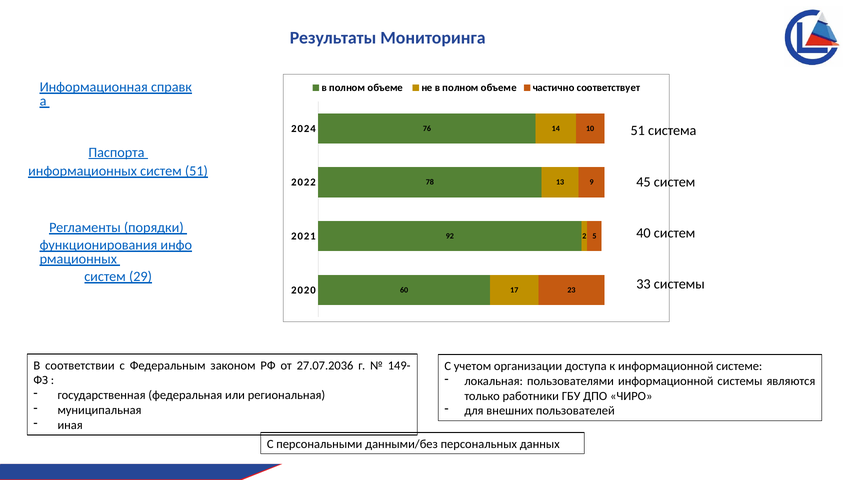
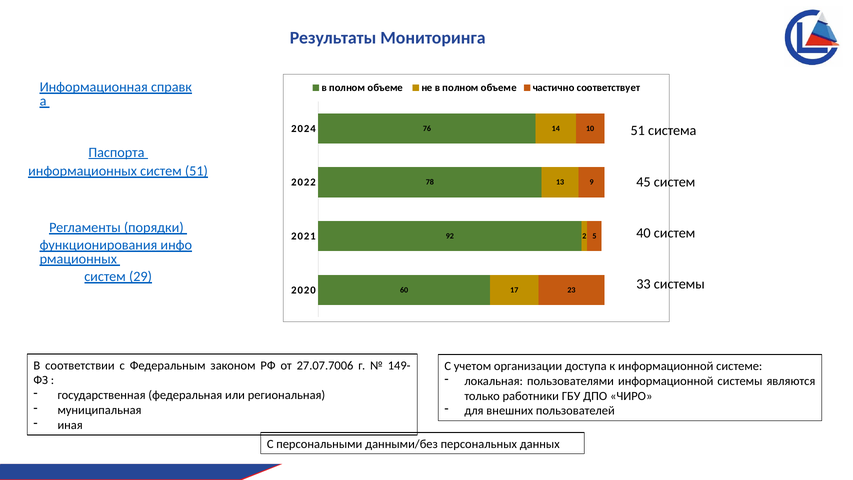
27.07.2036: 27.07.2036 -> 27.07.7006
